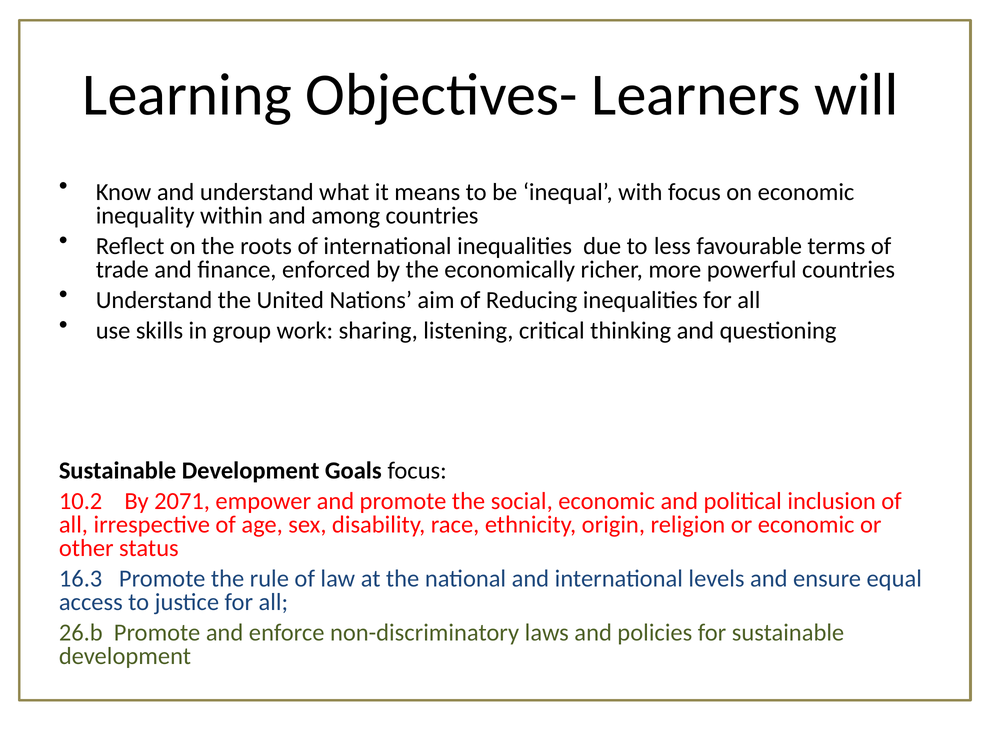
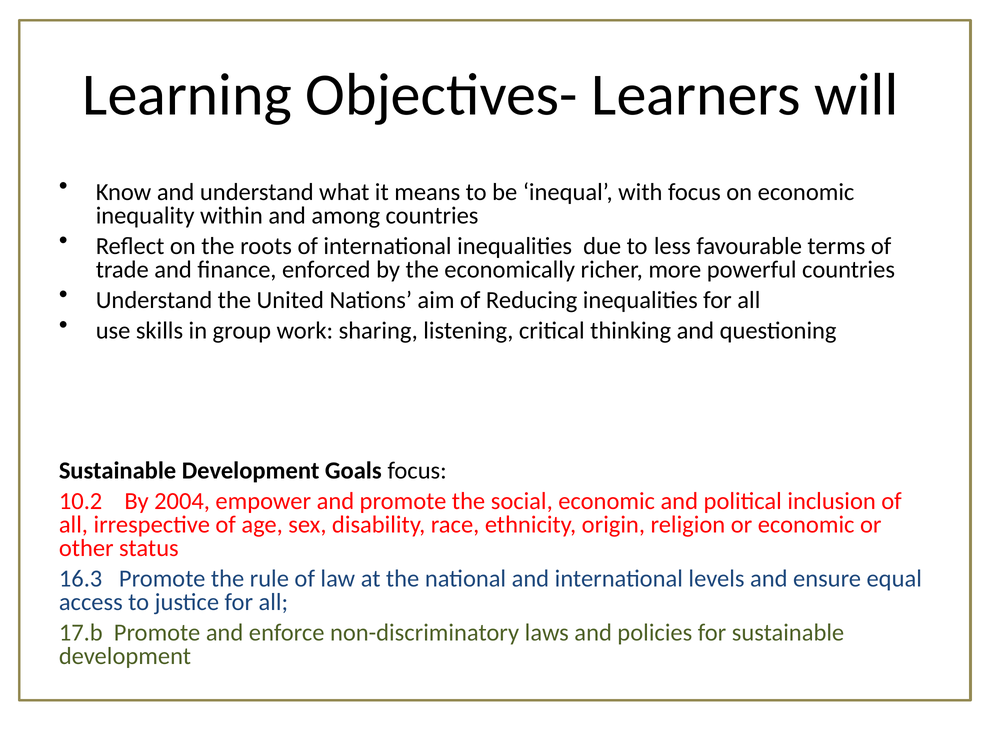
2071: 2071 -> 2004
26.b: 26.b -> 17.b
